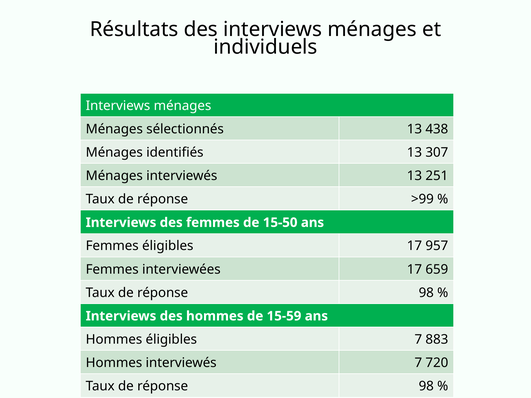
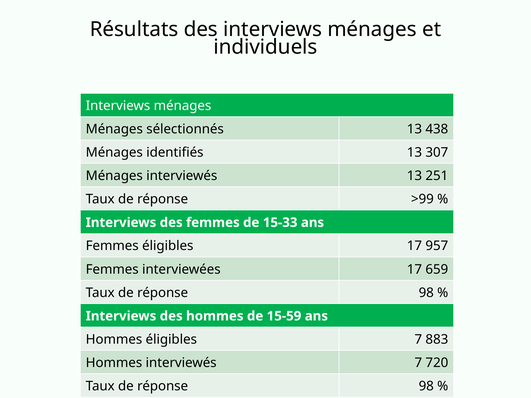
15-50: 15-50 -> 15-33
